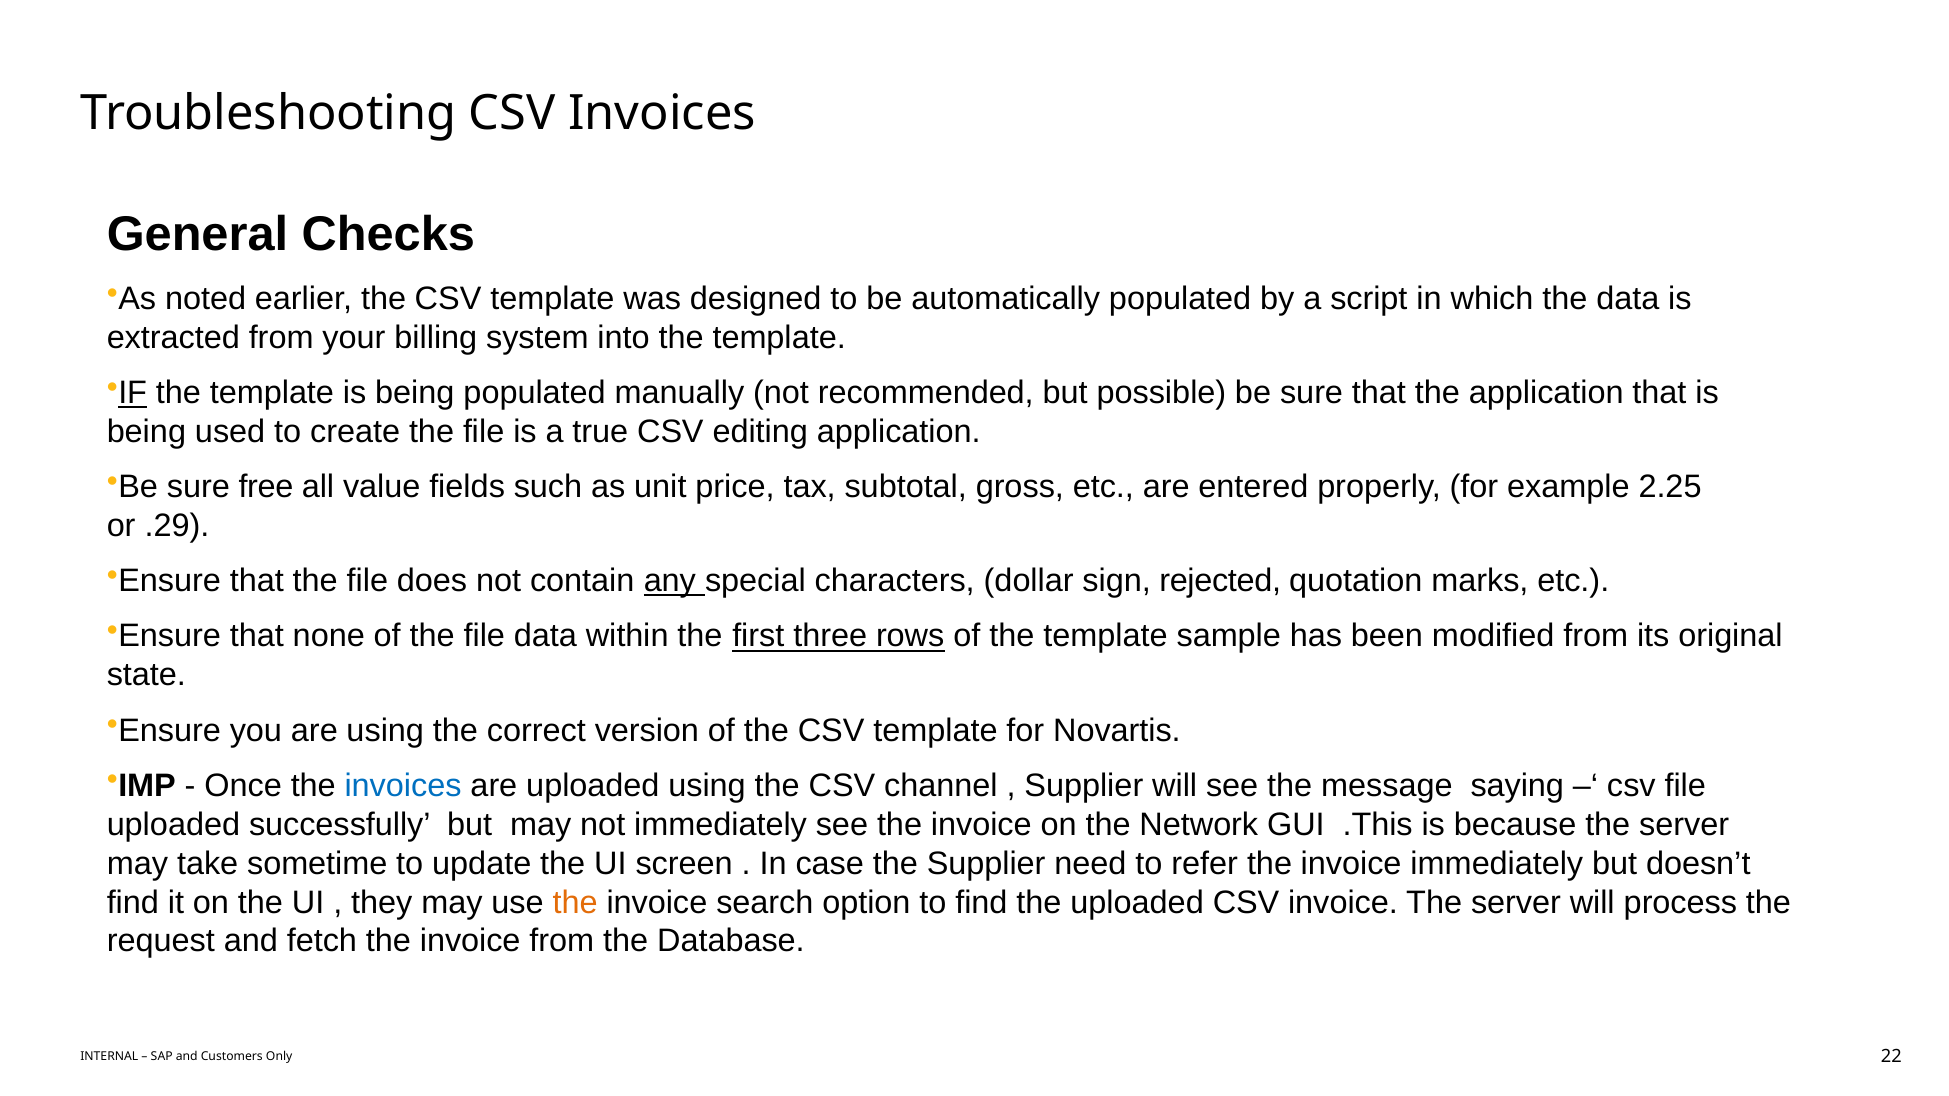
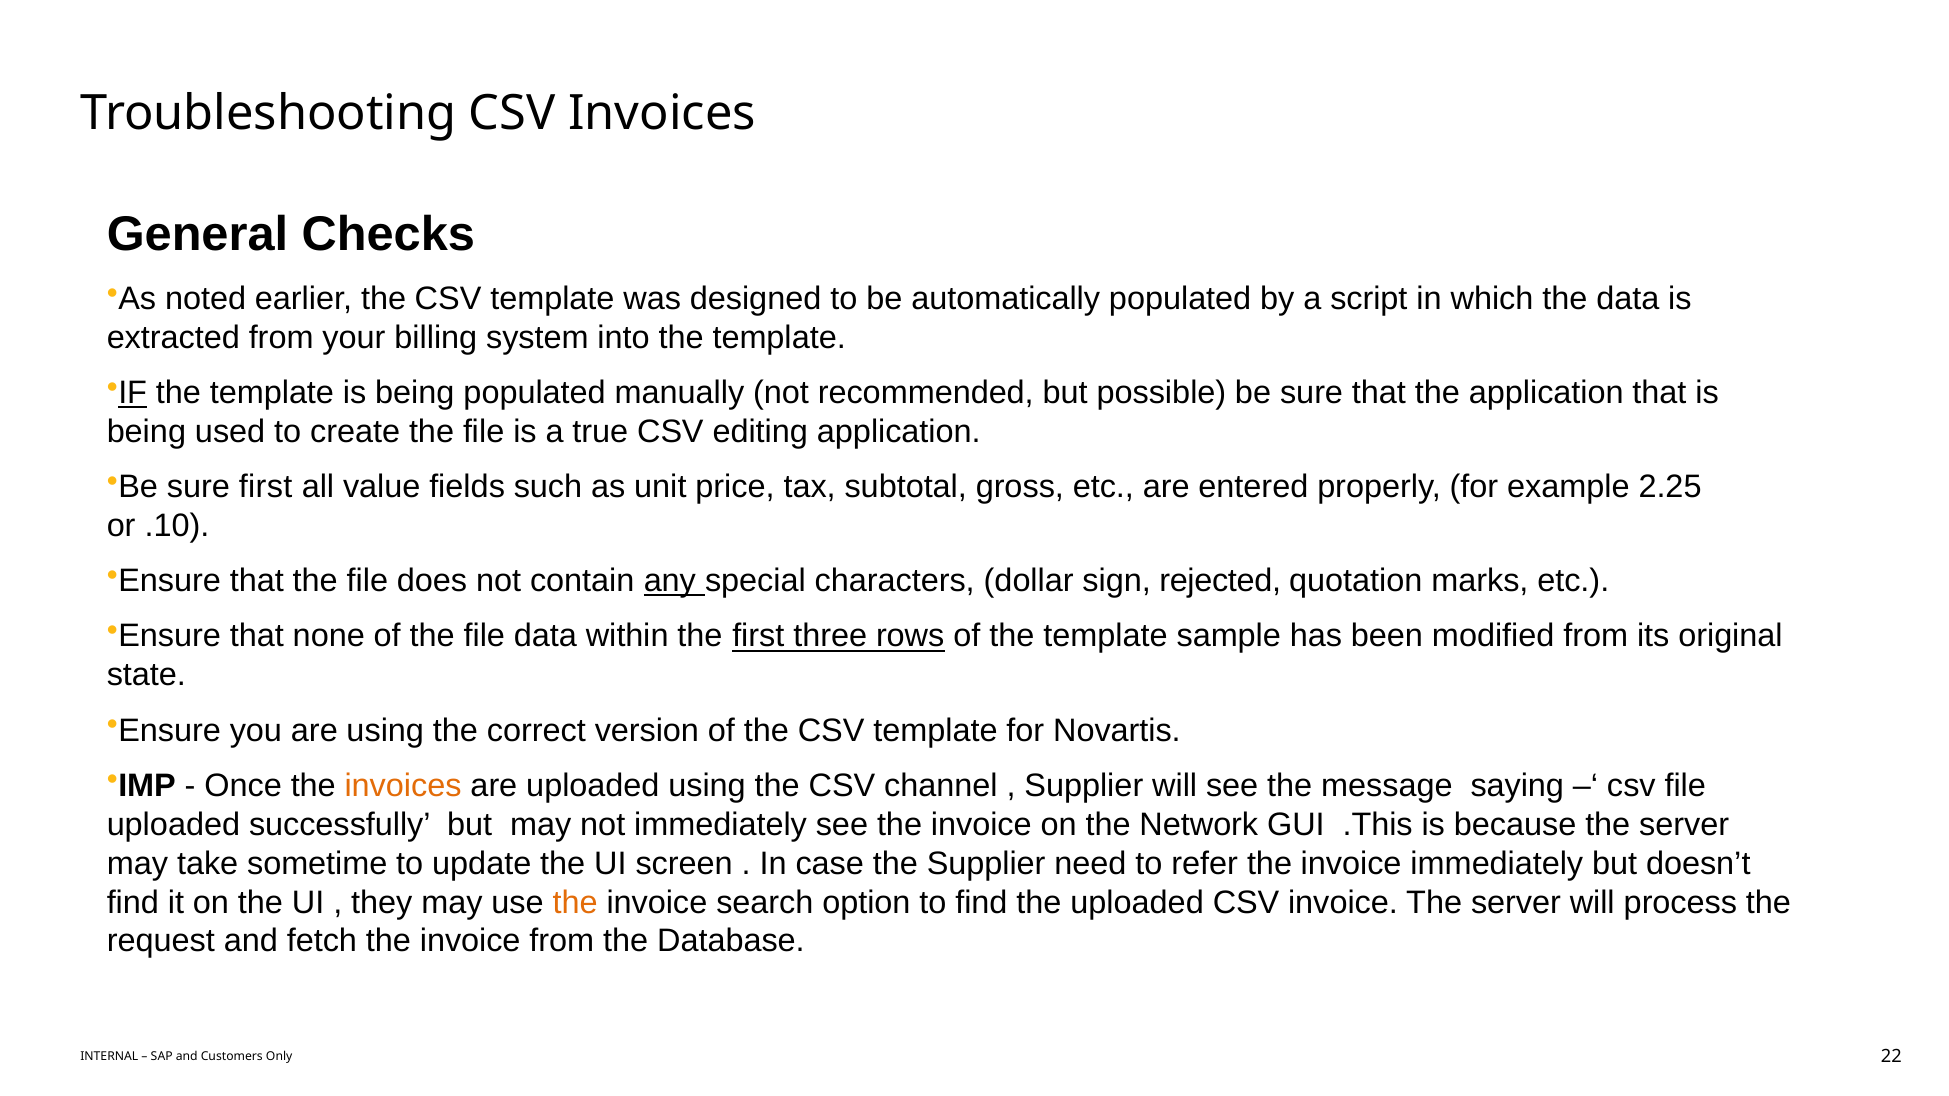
sure free: free -> first
.29: .29 -> .10
invoices at (403, 786) colour: blue -> orange
